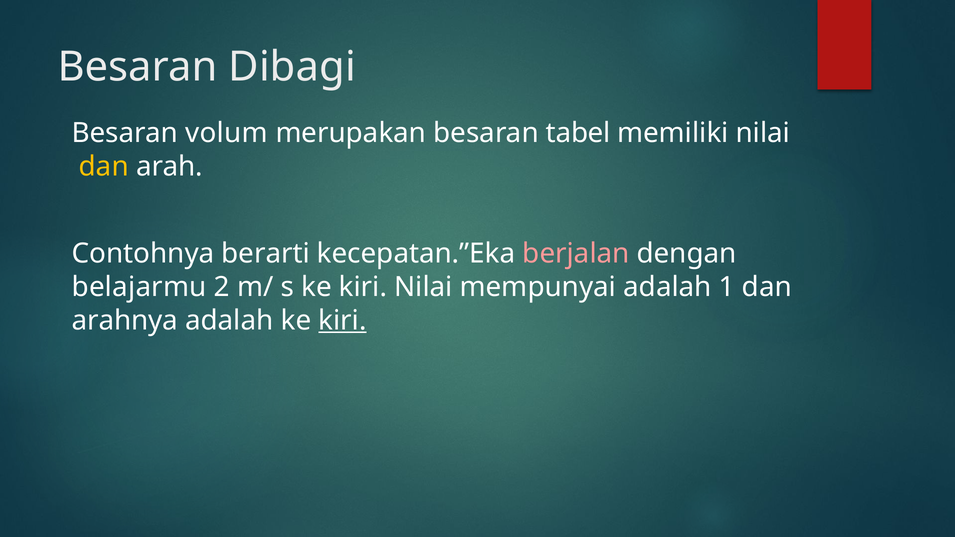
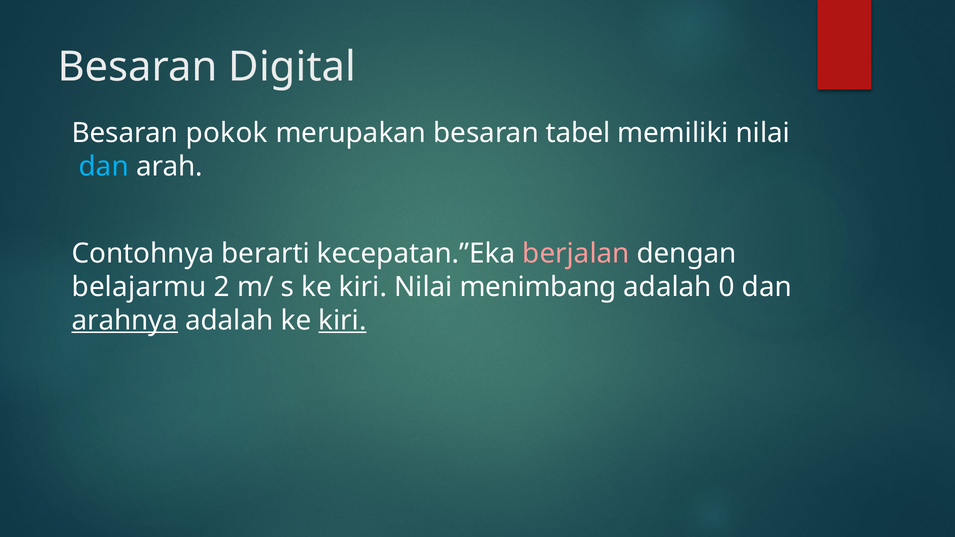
Dibagi: Dibagi -> Digital
volum: volum -> pokok
dan at (104, 167) colour: yellow -> light blue
mempunyai: mempunyai -> menimbang
1: 1 -> 0
arahnya underline: none -> present
